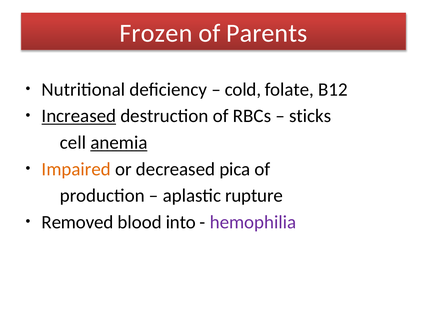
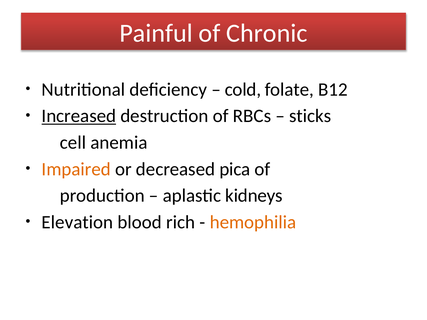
Frozen: Frozen -> Painful
Parents: Parents -> Chronic
anemia underline: present -> none
rupture: rupture -> kidneys
Removed: Removed -> Elevation
into: into -> rich
hemophilia colour: purple -> orange
